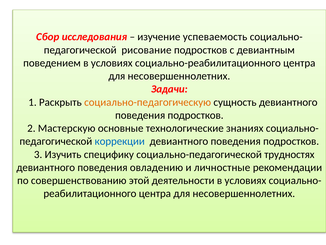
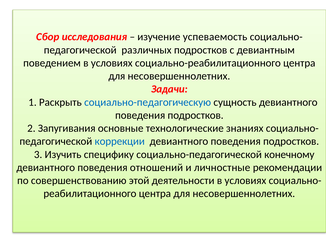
рисование: рисование -> различных
социально-педагогическую colour: orange -> blue
Мастерскую: Мастерскую -> Запугивания
трудностях: трудностях -> конечному
овладению: овладению -> отношений
